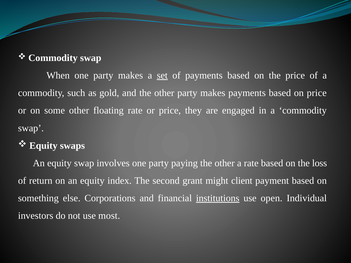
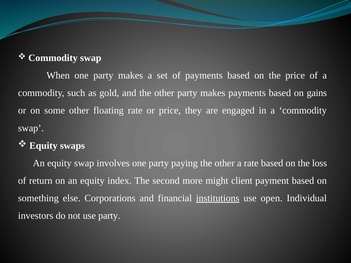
set underline: present -> none
on price: price -> gains
grant: grant -> more
use most: most -> party
